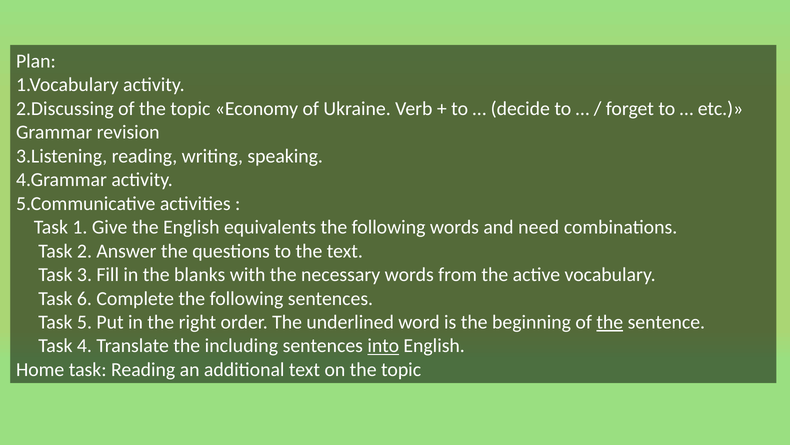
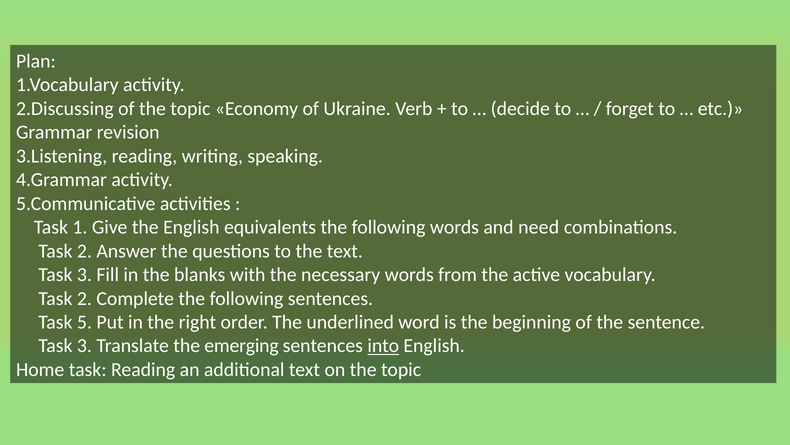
6 at (84, 298): 6 -> 2
the at (610, 322) underline: present -> none
4 at (84, 345): 4 -> 3
including: including -> emerging
